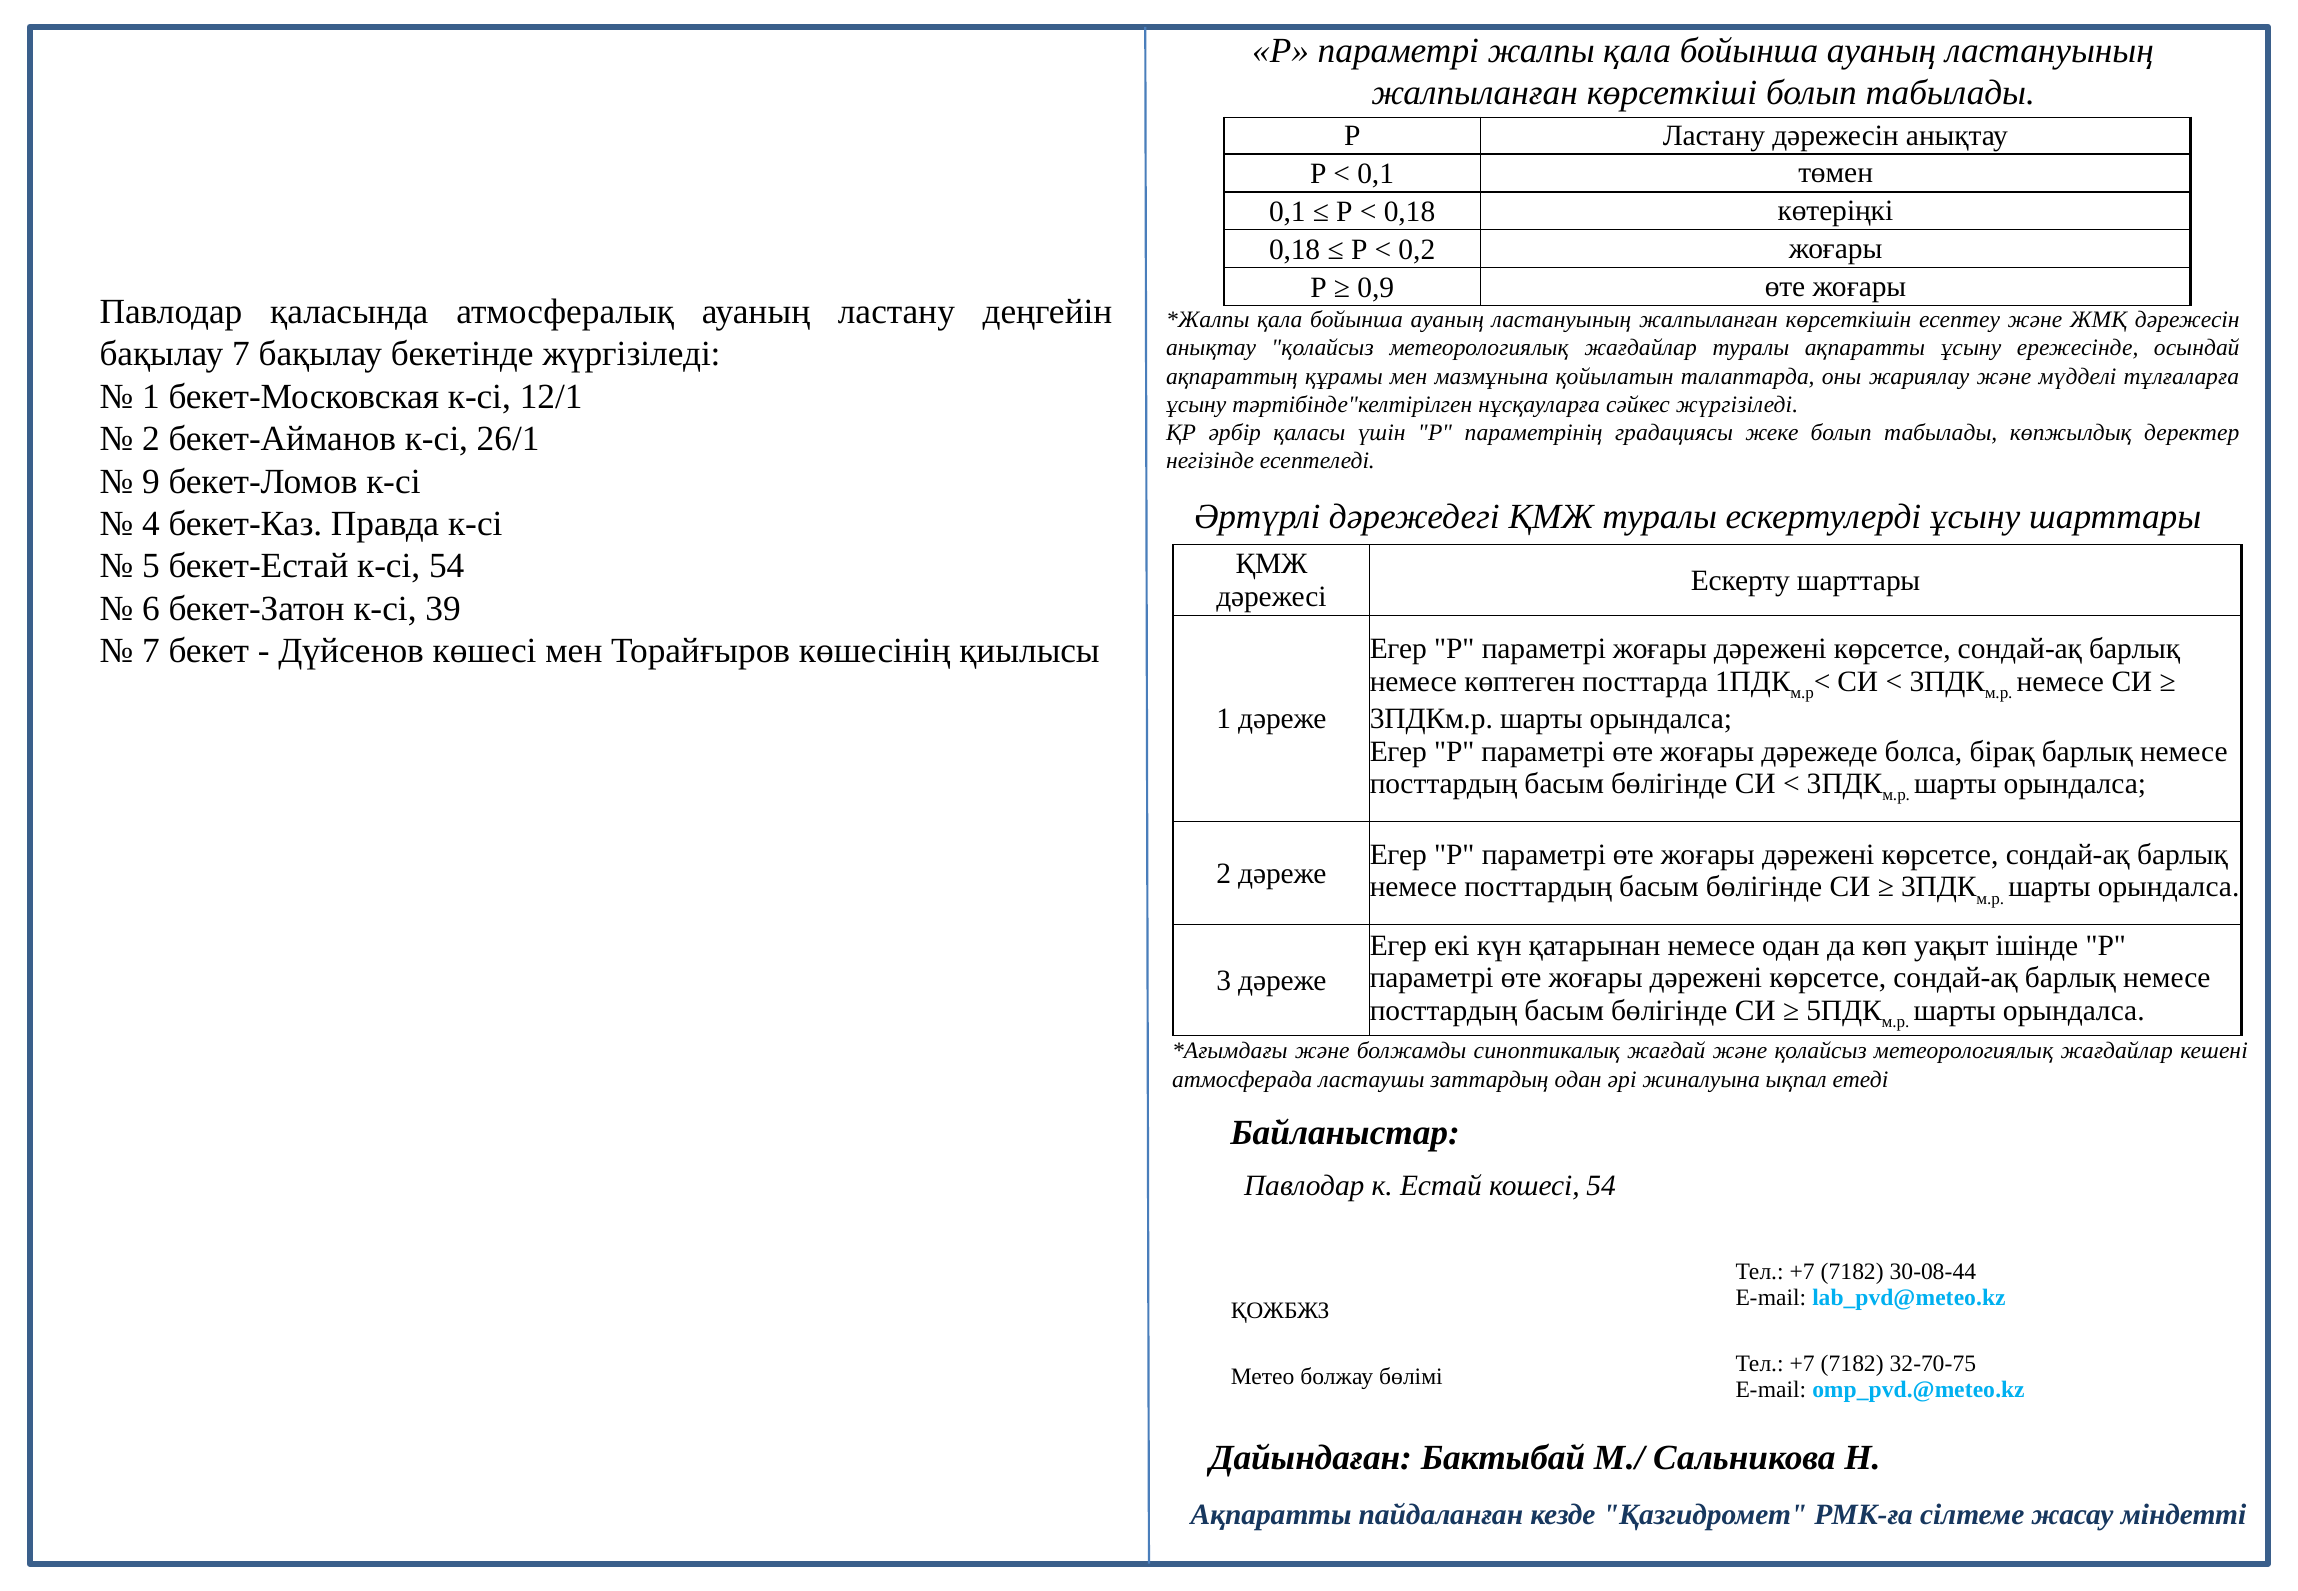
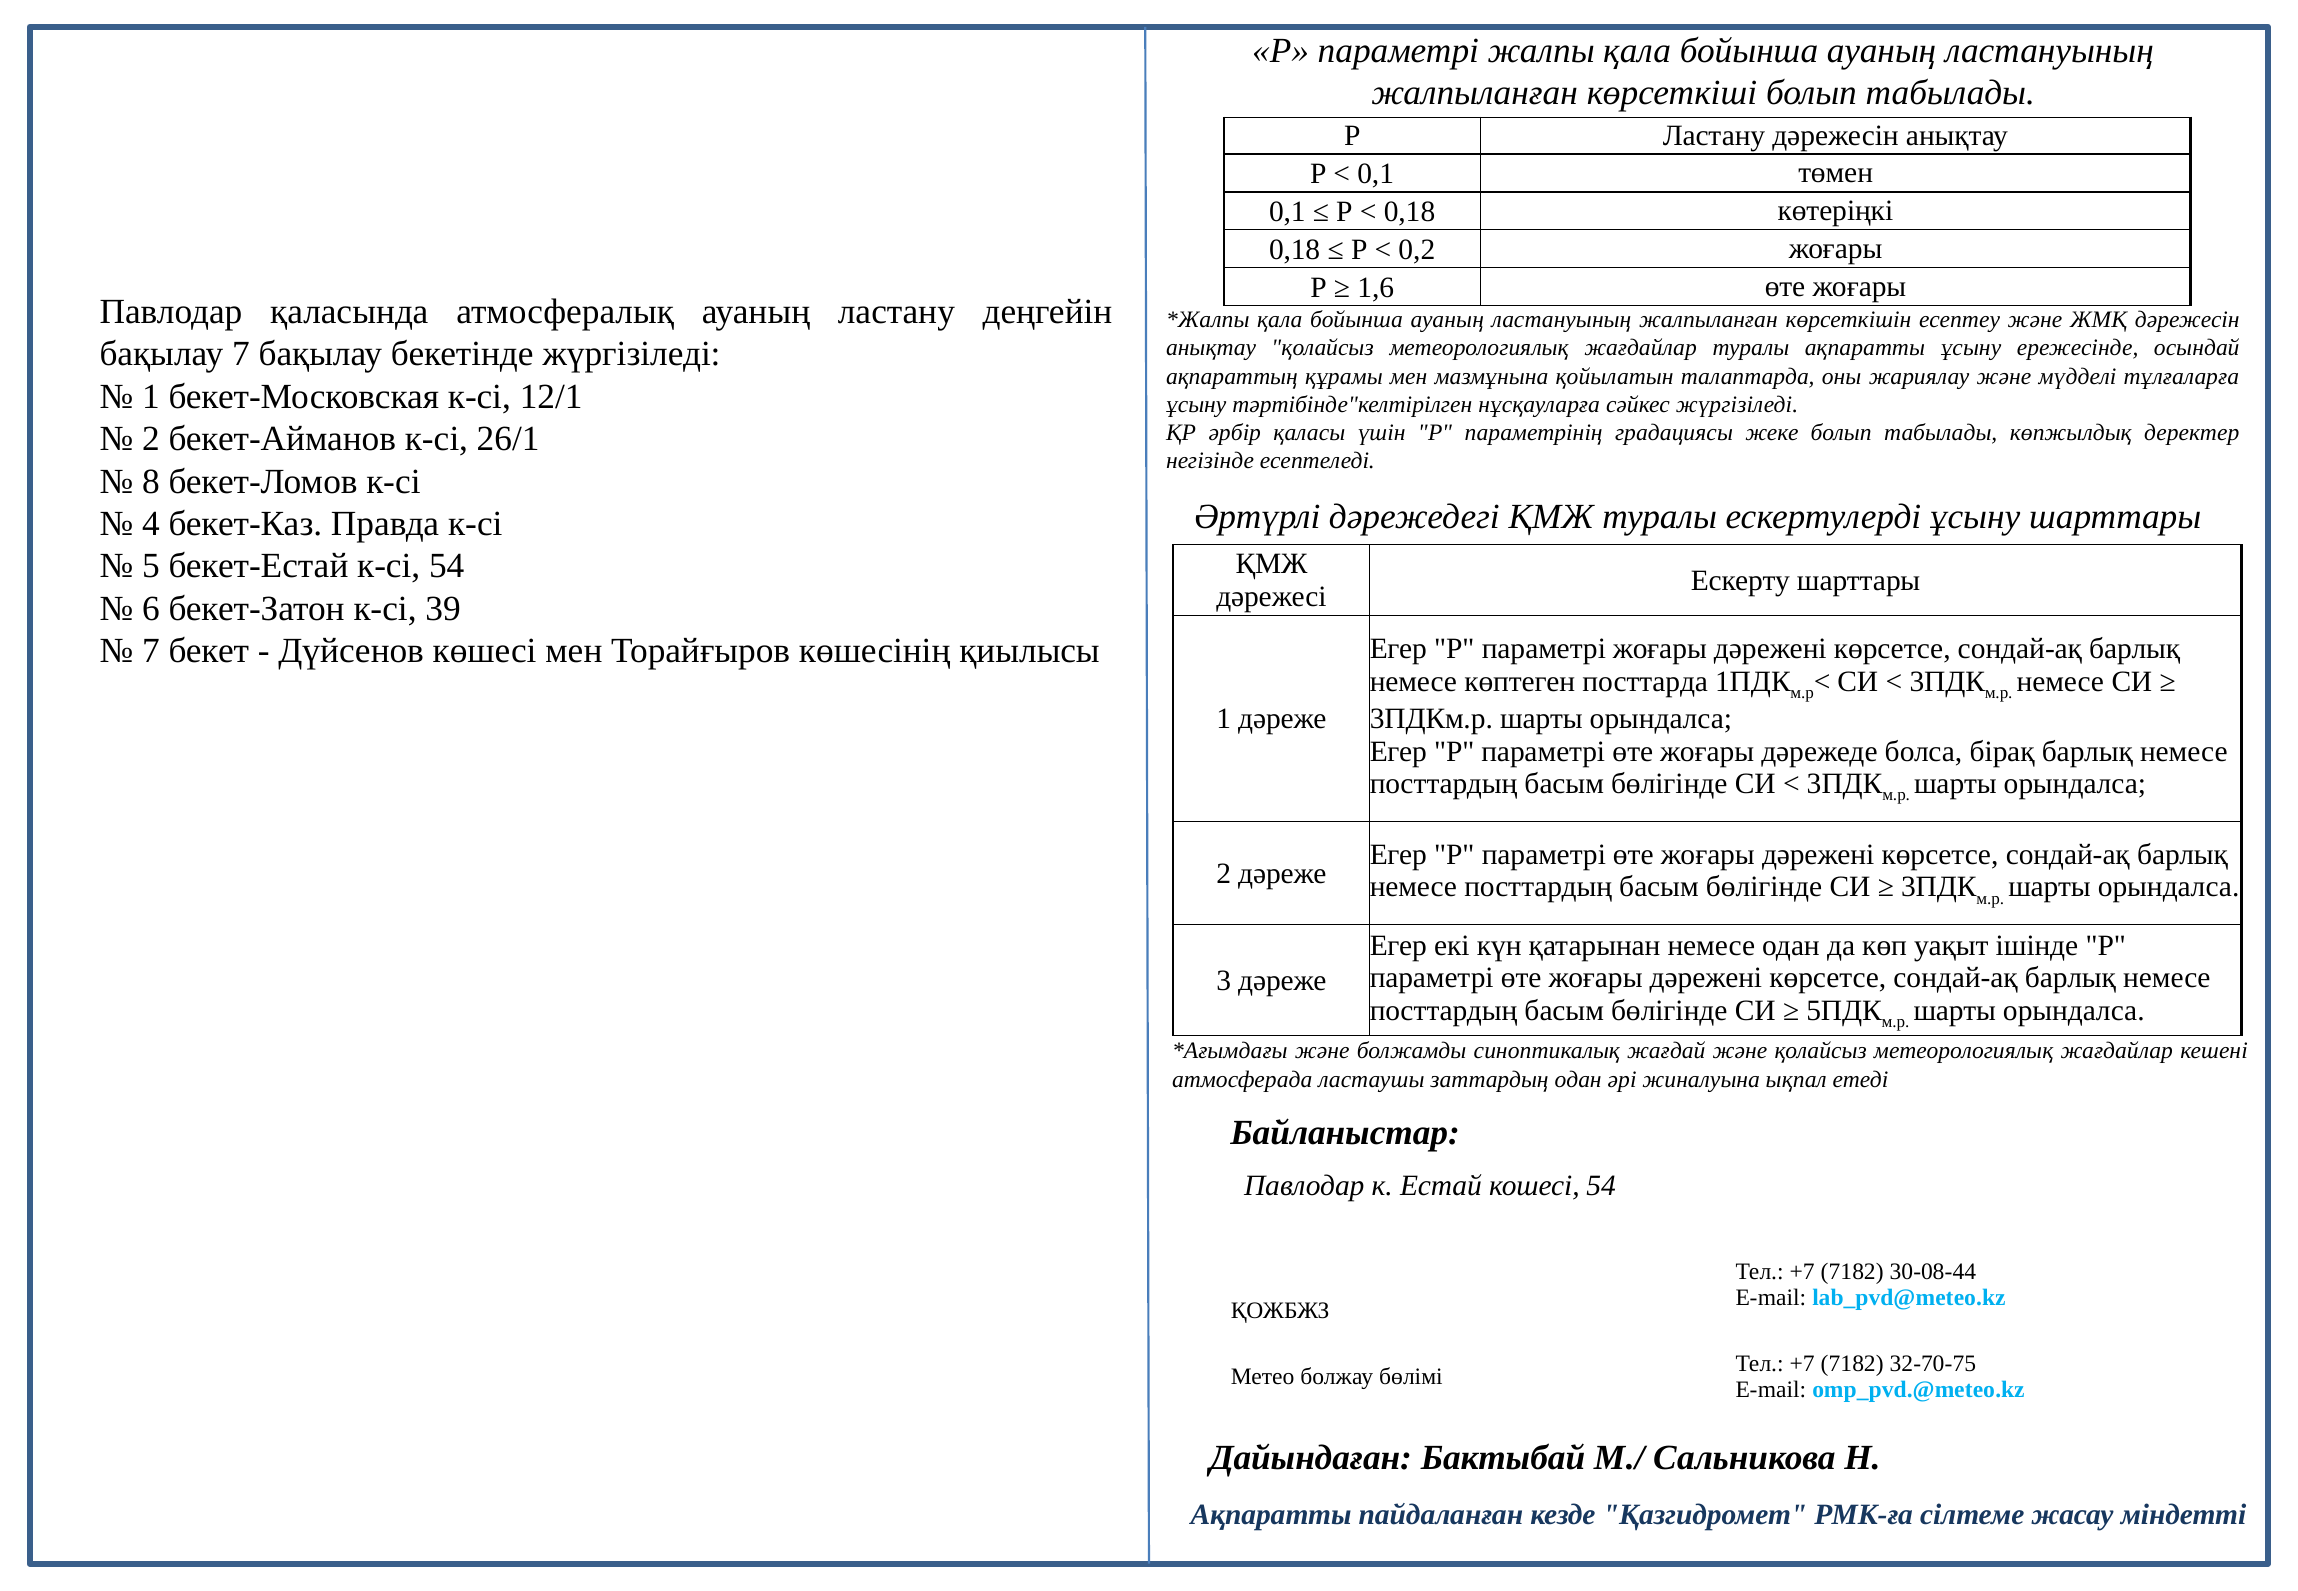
0,9: 0,9 -> 1,6
9: 9 -> 8
